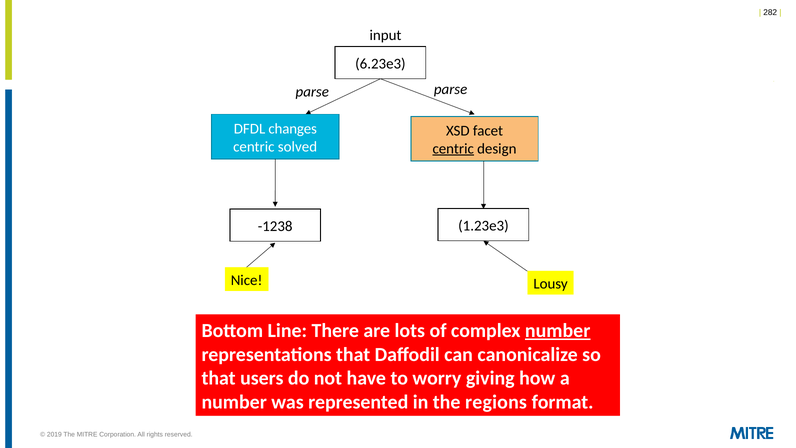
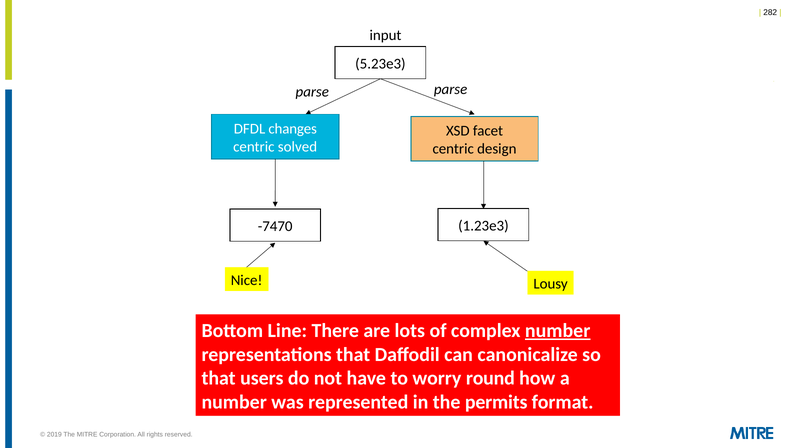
6.23e3: 6.23e3 -> 5.23e3
centric at (453, 149) underline: present -> none
-1238: -1238 -> -7470
giving: giving -> round
regions: regions -> permits
